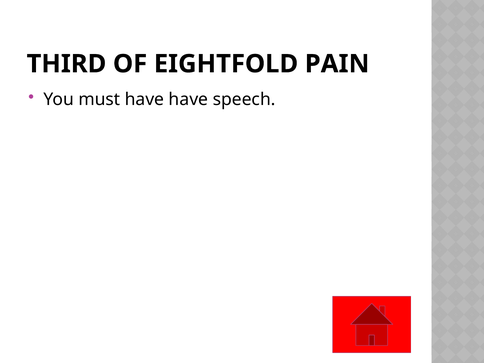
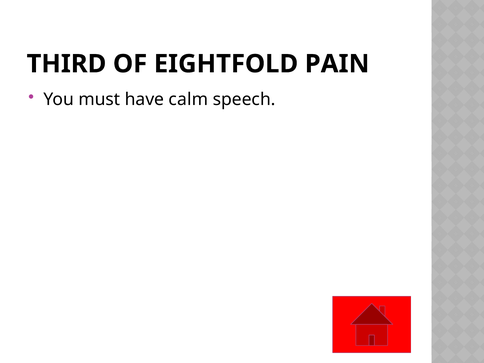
have have: have -> calm
